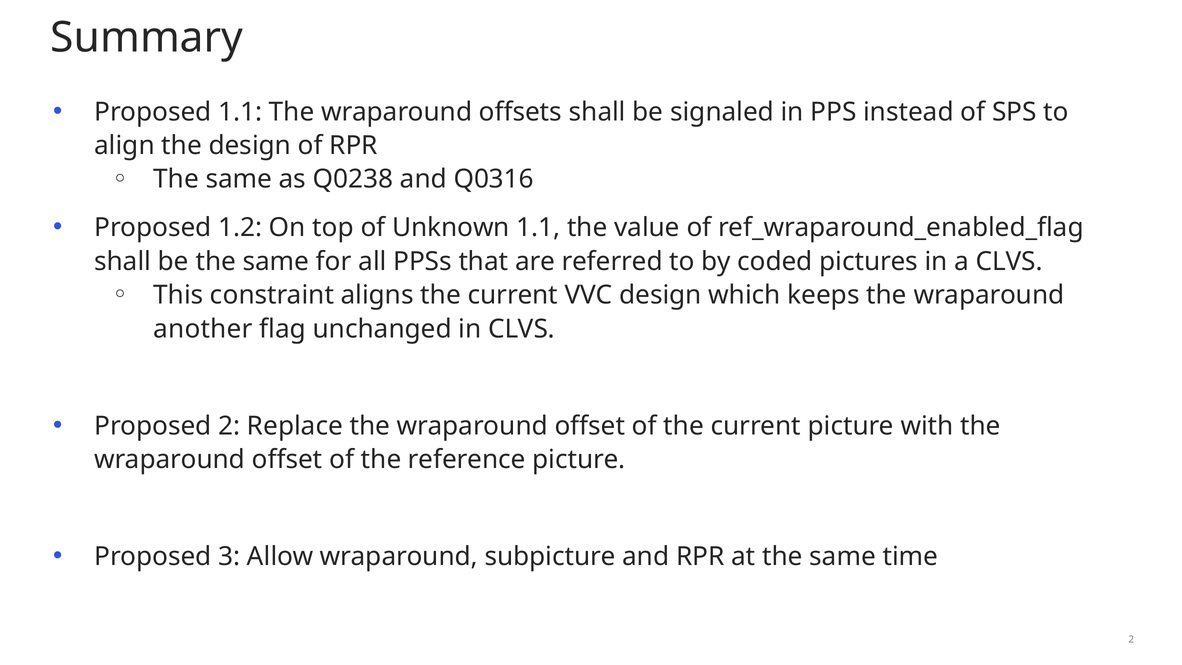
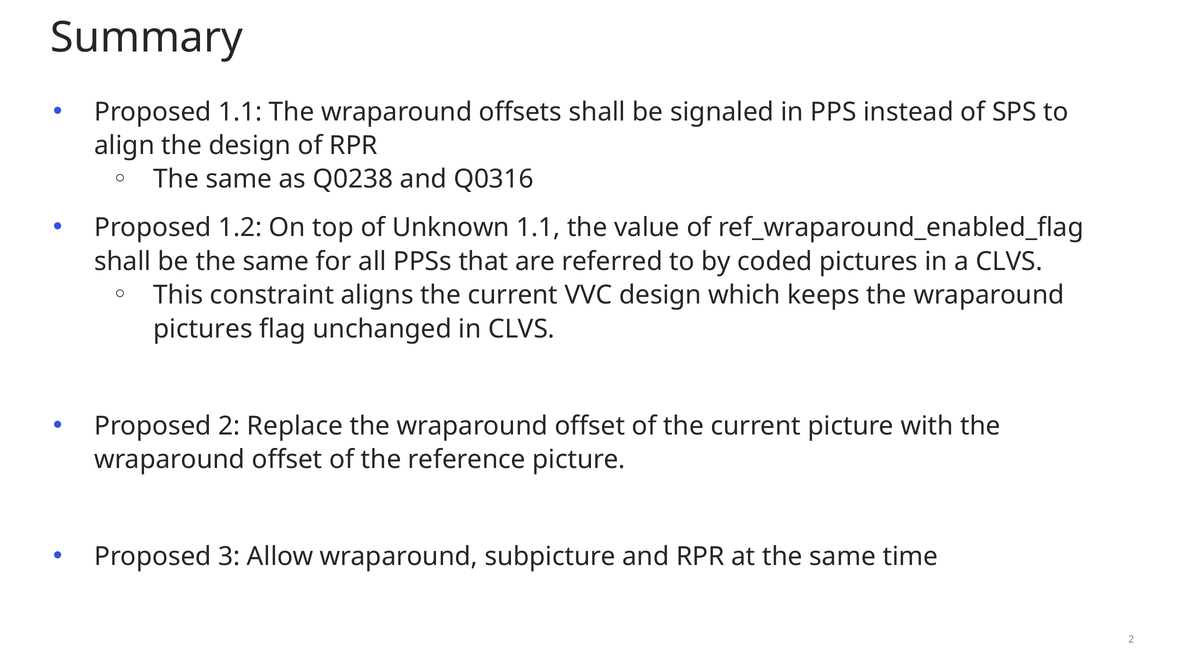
another at (203, 329): another -> pictures
